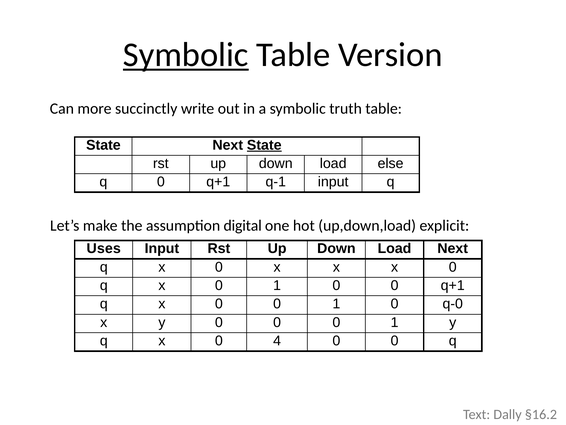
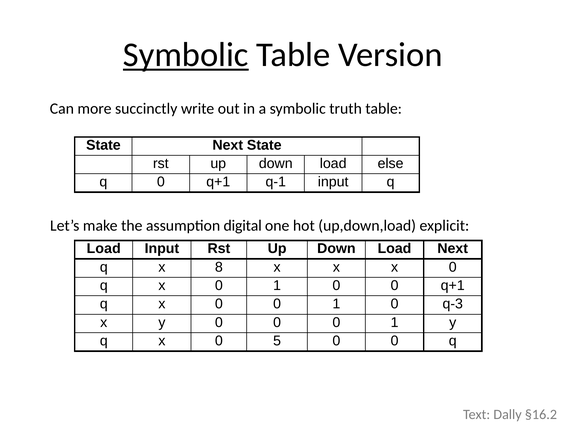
State at (264, 145) underline: present -> none
Uses at (104, 248): Uses -> Load
0 at (219, 267): 0 -> 8
q-0: q-0 -> q-3
4: 4 -> 5
